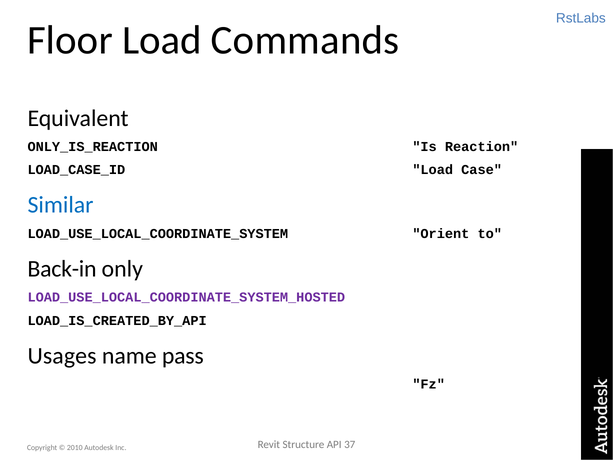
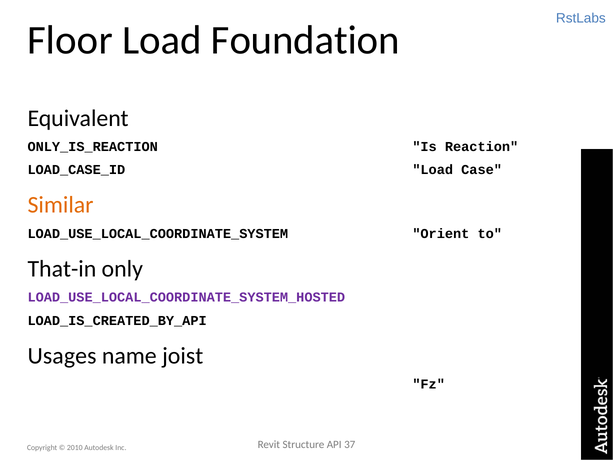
Commands: Commands -> Foundation
Similar colour: blue -> orange
Back-in: Back-in -> That-in
pass: pass -> joist
